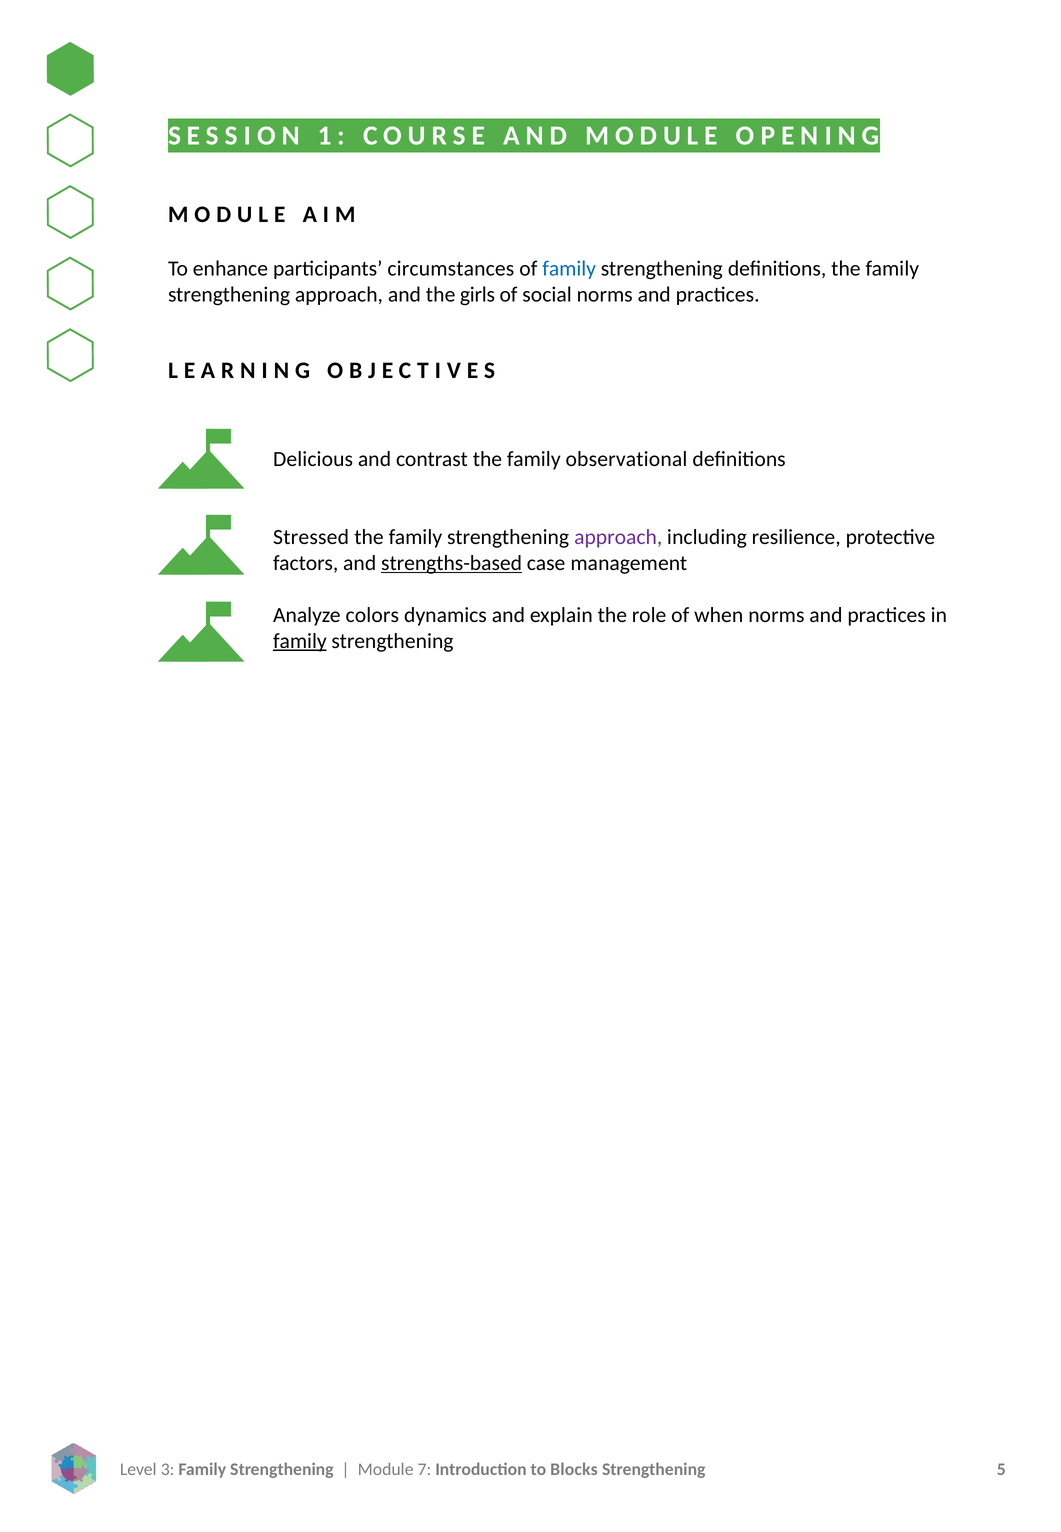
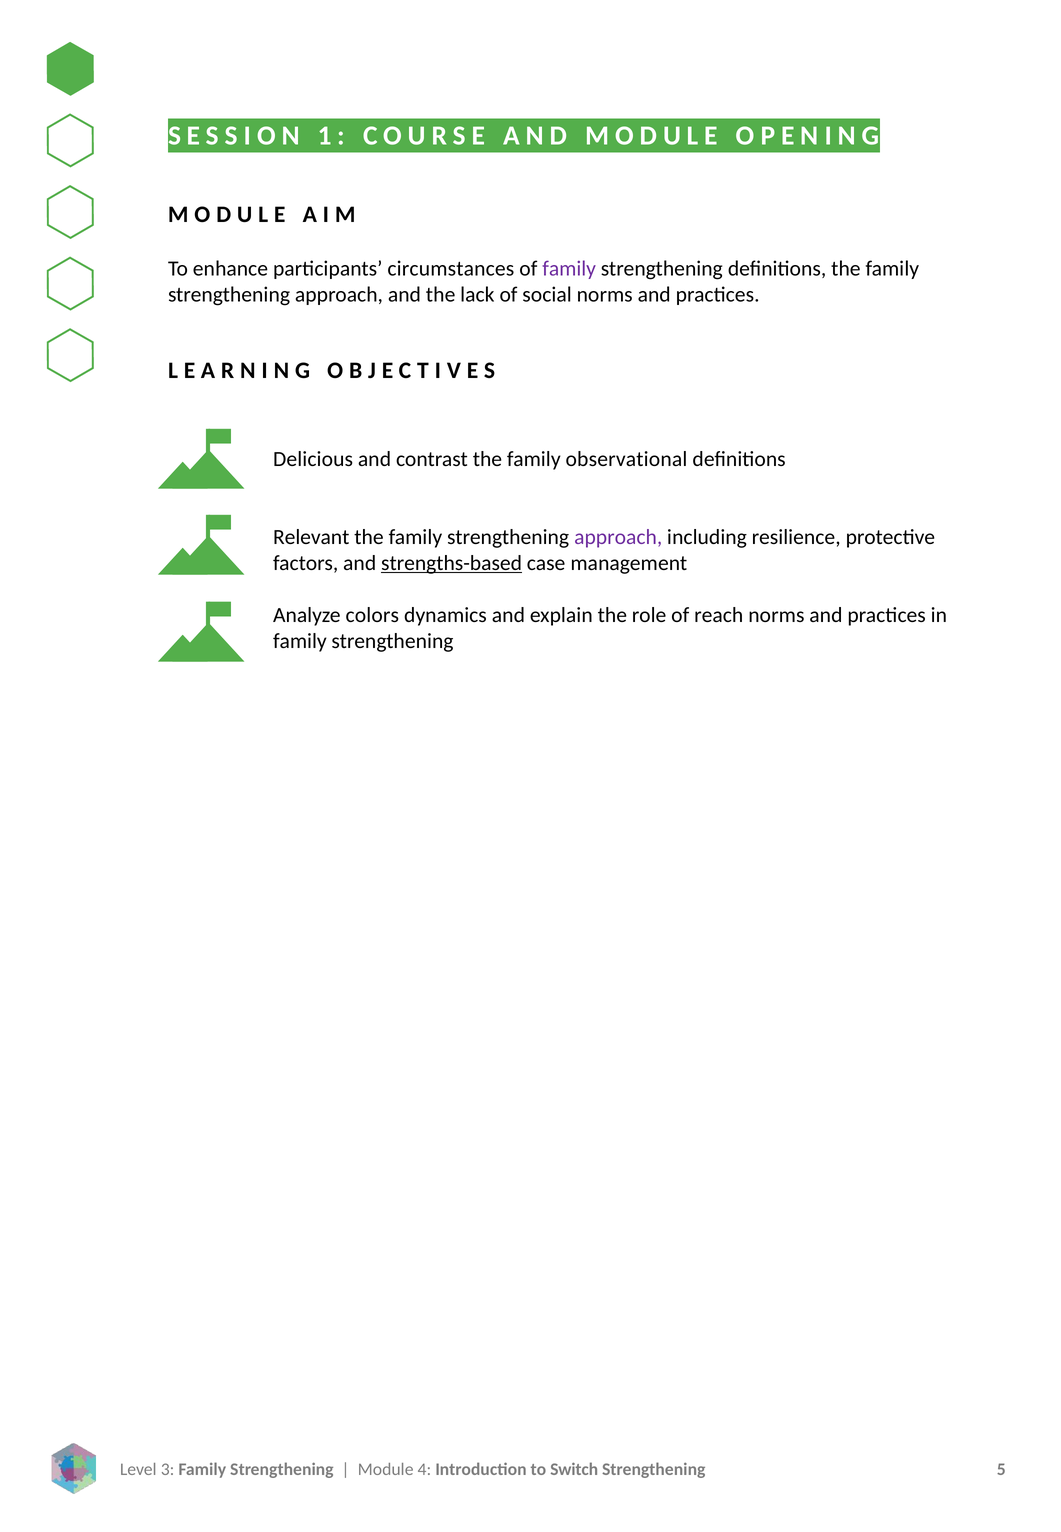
family at (569, 269) colour: blue -> purple
girls: girls -> lack
Stressed: Stressed -> Relevant
when: when -> reach
family at (300, 641) underline: present -> none
7: 7 -> 4
Blocks: Blocks -> Switch
